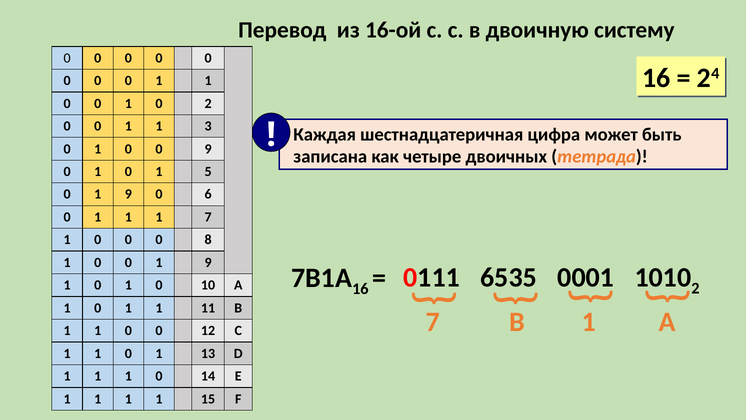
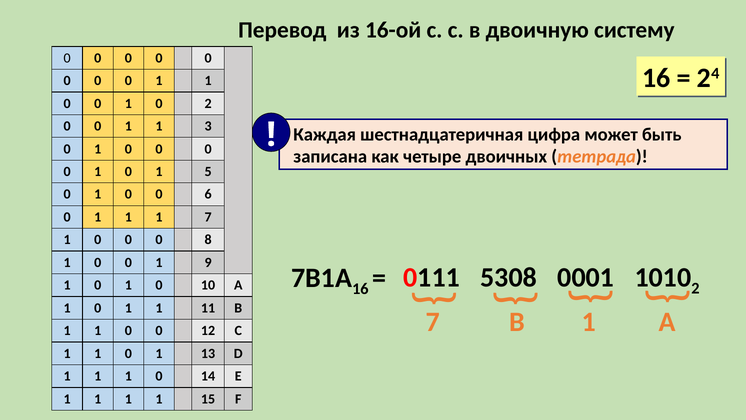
9 at (208, 149): 9 -> 0
9 at (128, 194): 9 -> 0
6535: 6535 -> 5308
